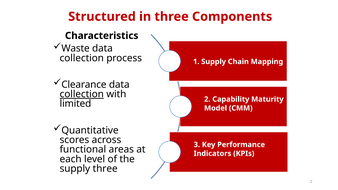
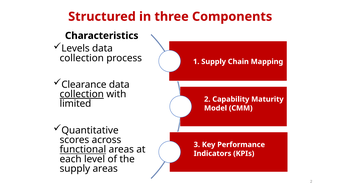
Waste: Waste -> Levels
functional underline: none -> present
supply three: three -> areas
